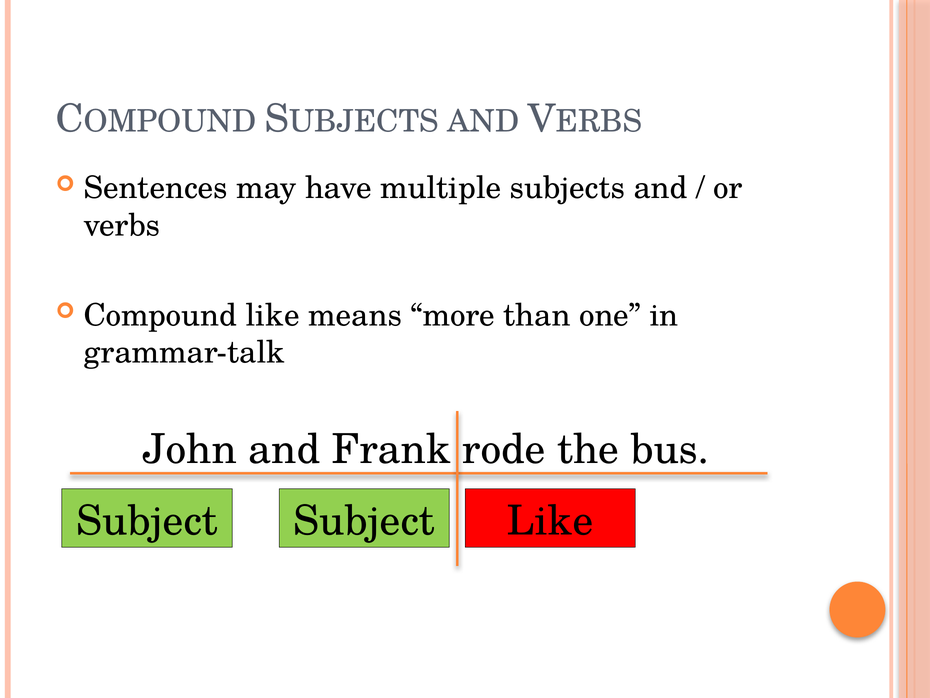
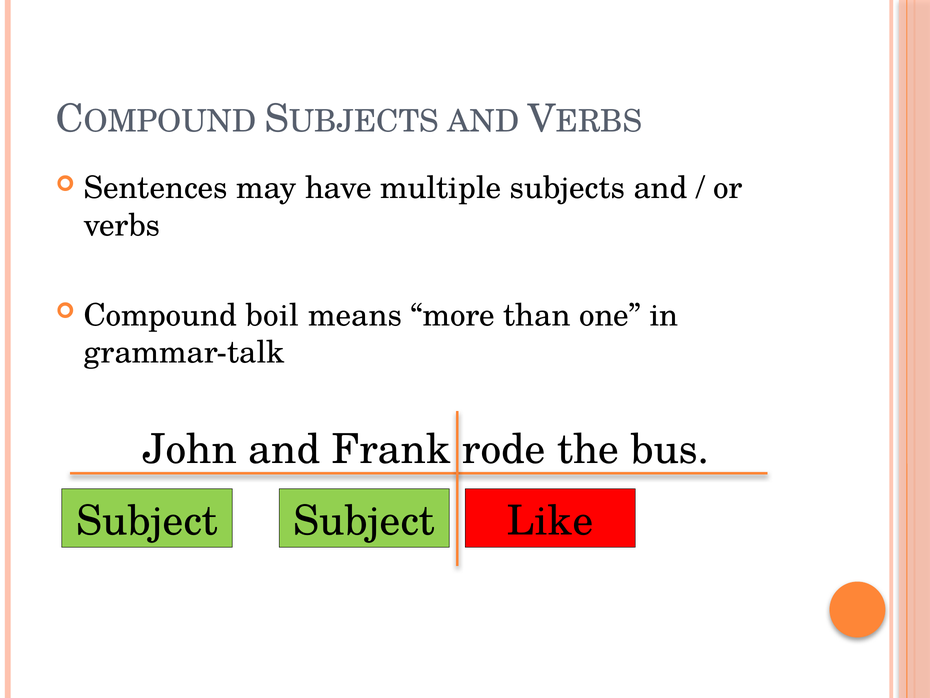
Compound like: like -> boil
